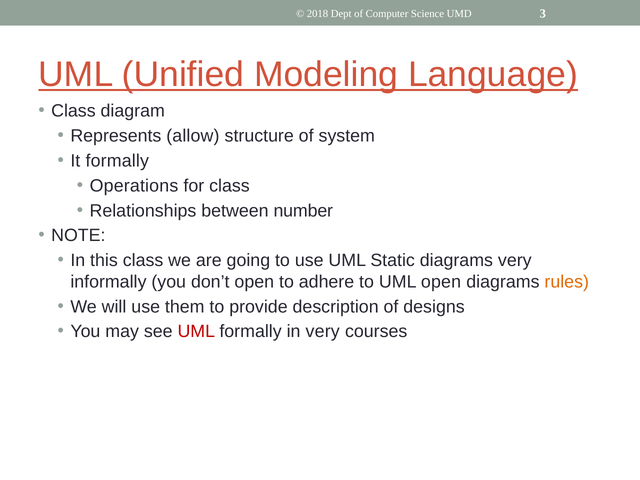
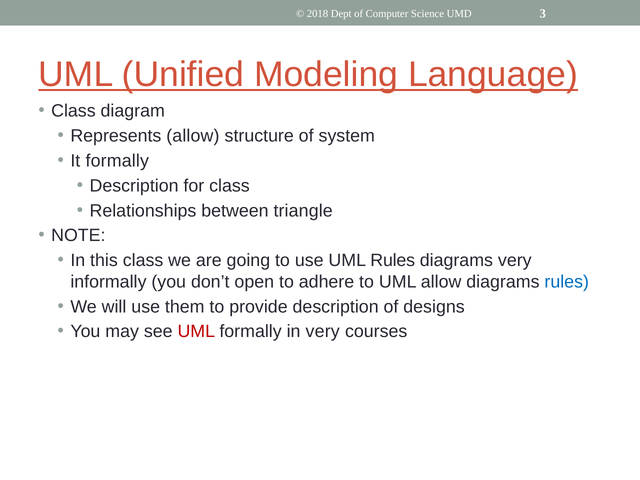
Operations at (134, 186): Operations -> Description
number: number -> triangle
UML Static: Static -> Rules
UML open: open -> allow
rules at (567, 282) colour: orange -> blue
